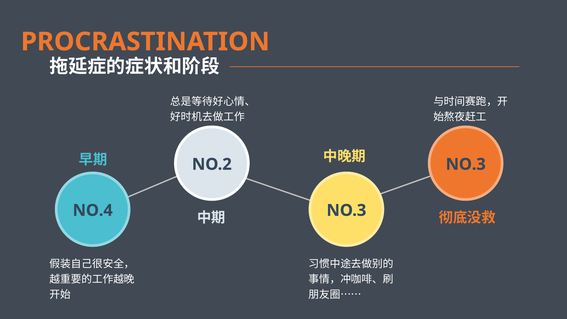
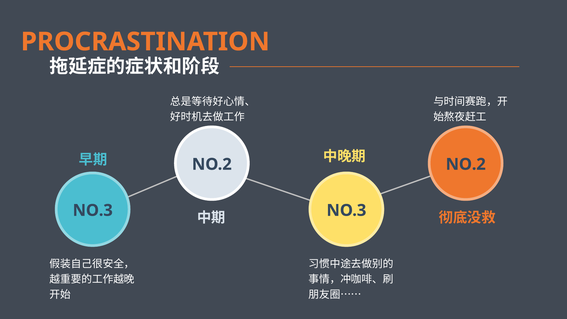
NO.3 at (466, 164): NO.3 -> NO.2
NO.4 at (93, 210): NO.4 -> NO.3
